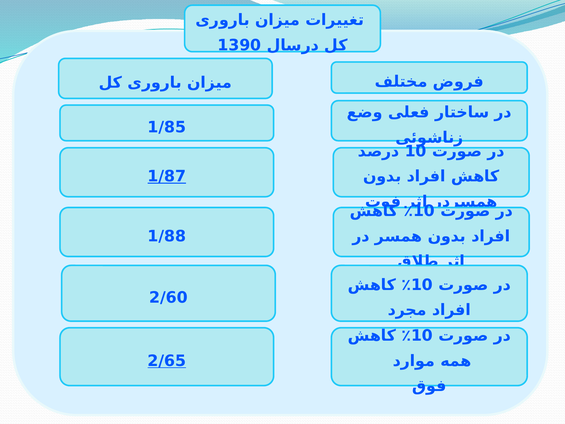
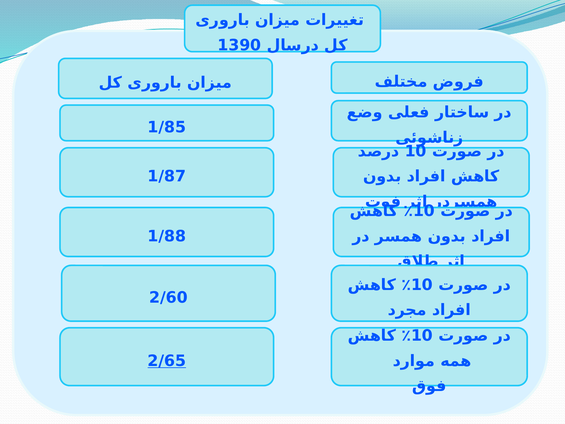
1/87 underline: present -> none
